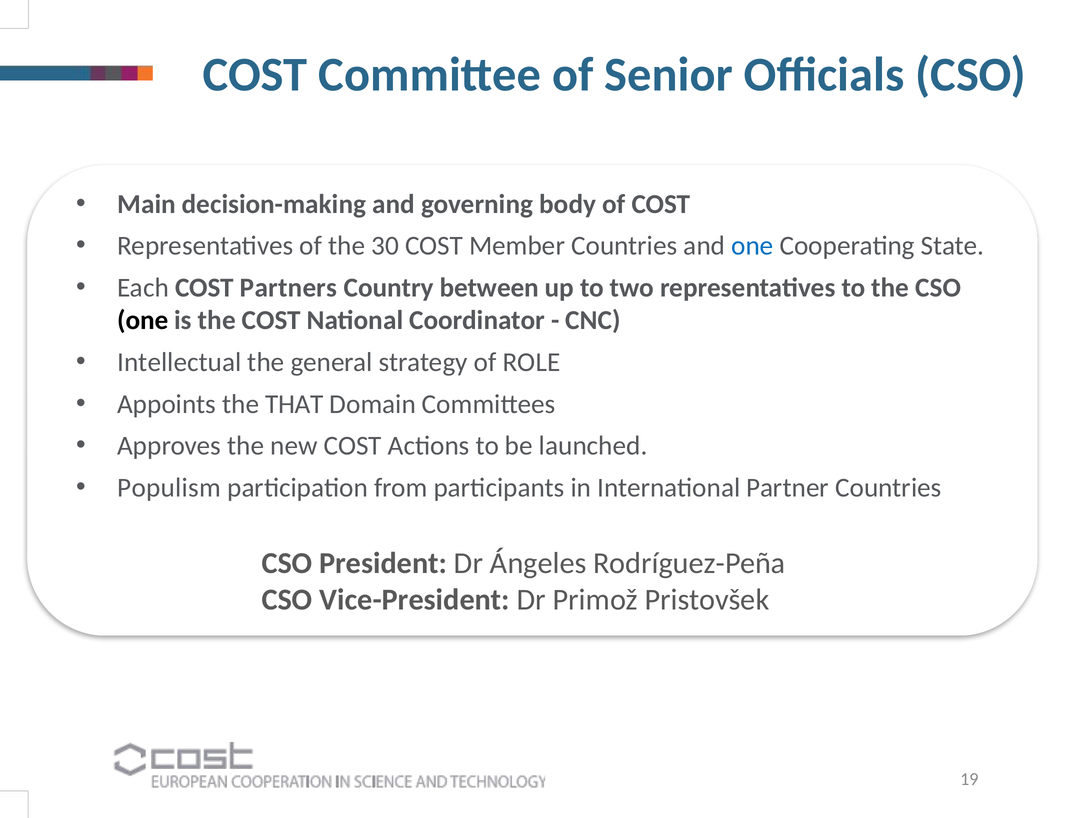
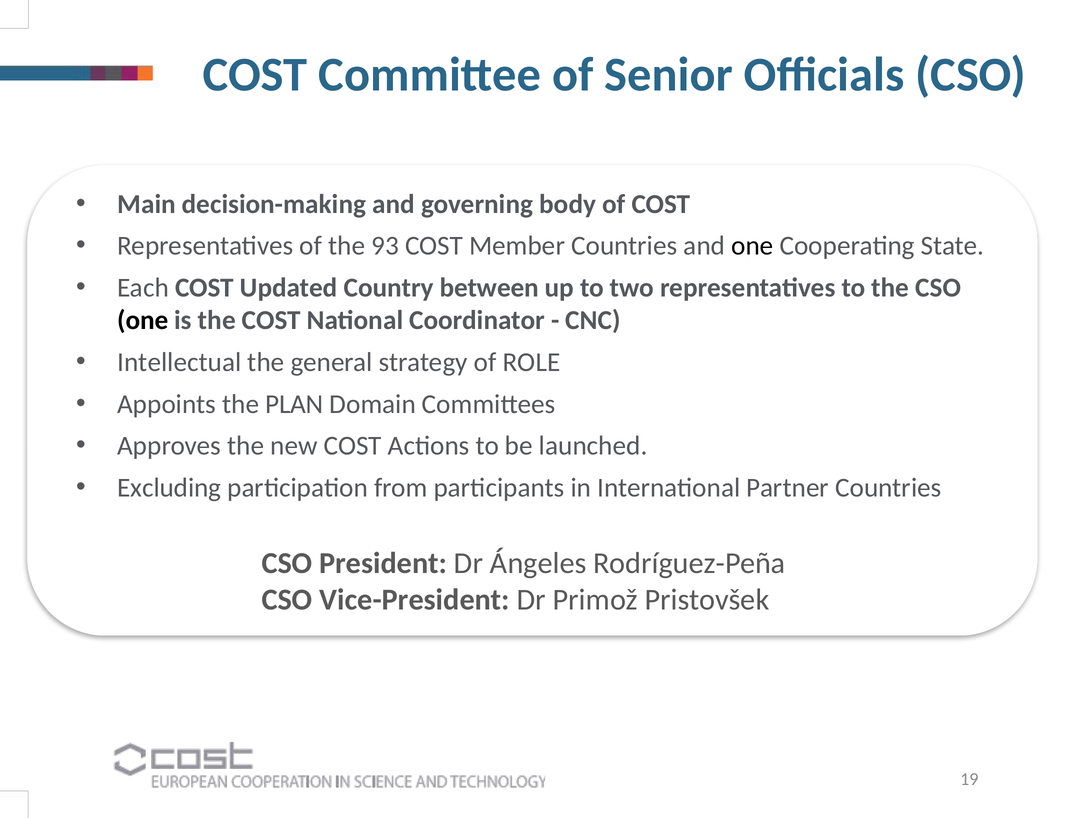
30: 30 -> 93
one at (752, 246) colour: blue -> black
Partners: Partners -> Updated
THAT: THAT -> PLAN
Populism: Populism -> Excluding
